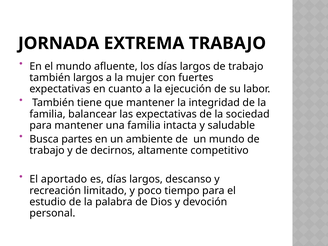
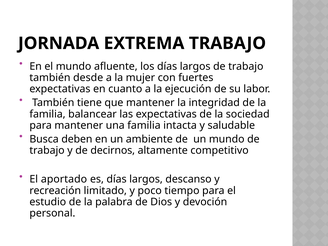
también largos: largos -> desde
partes: partes -> deben
